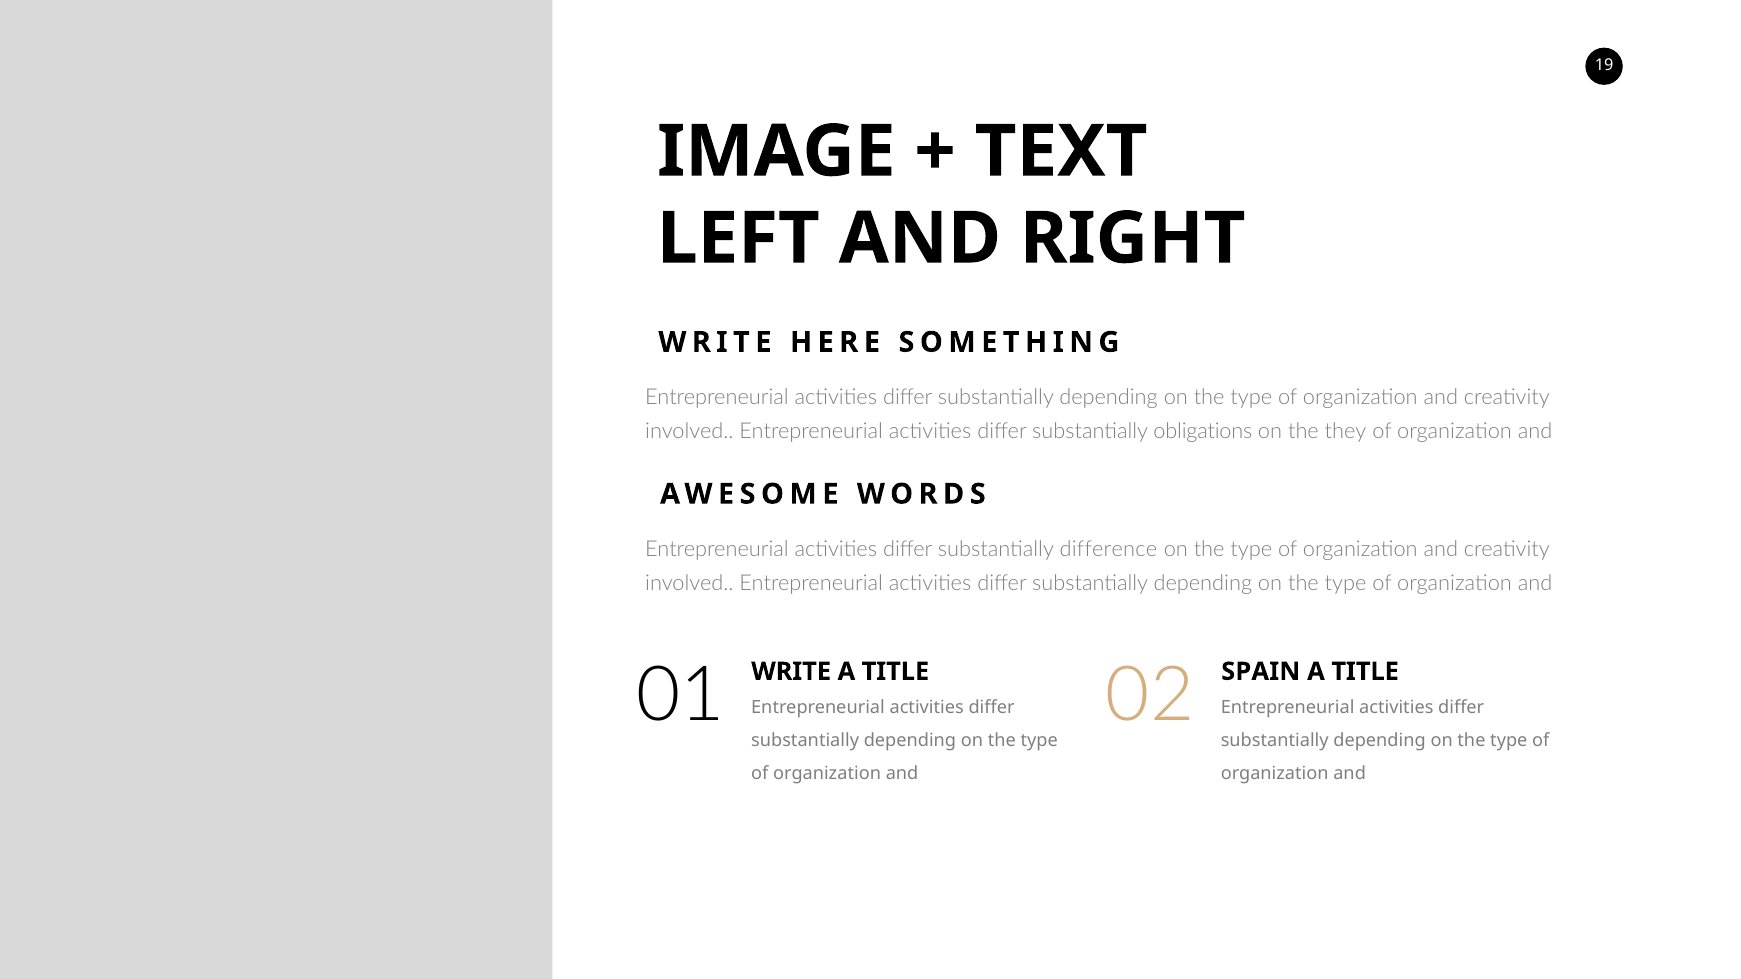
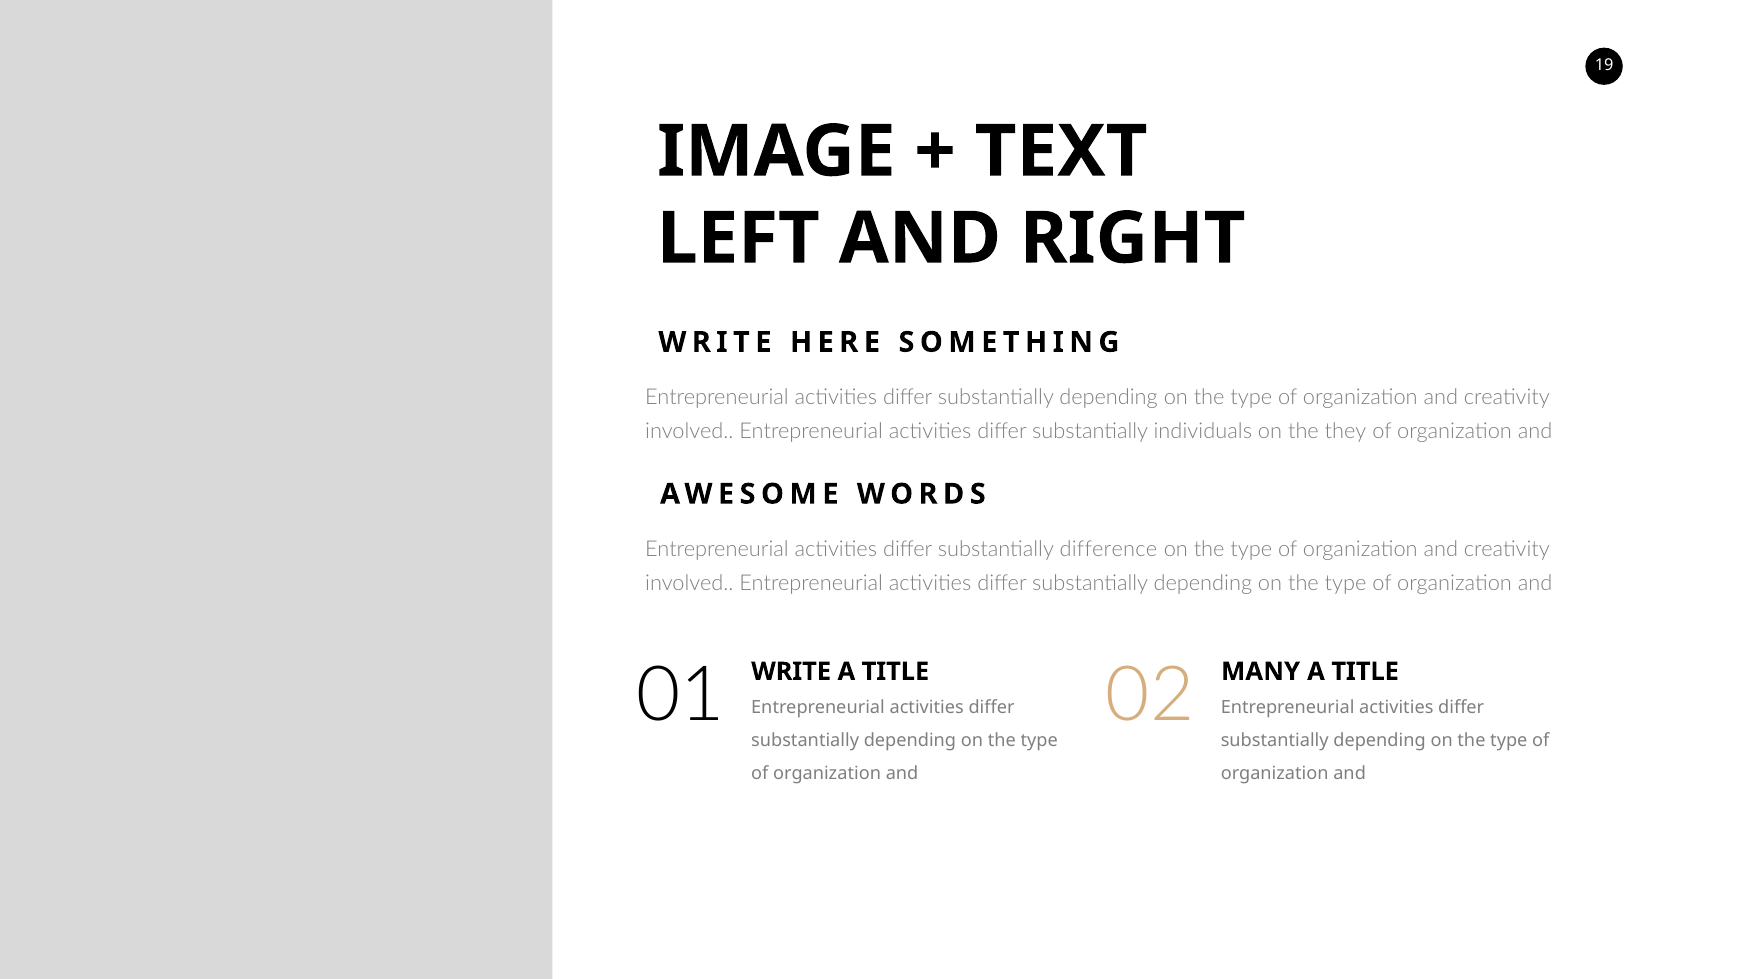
obligations: obligations -> individuals
SPAIN: SPAIN -> MANY
